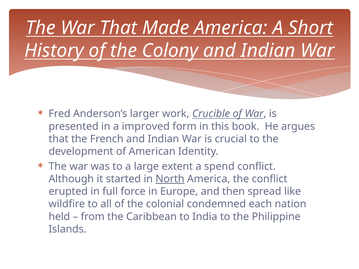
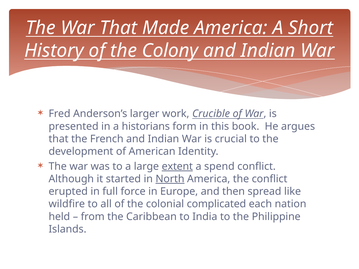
improved: improved -> historians
extent underline: none -> present
condemned: condemned -> complicated
